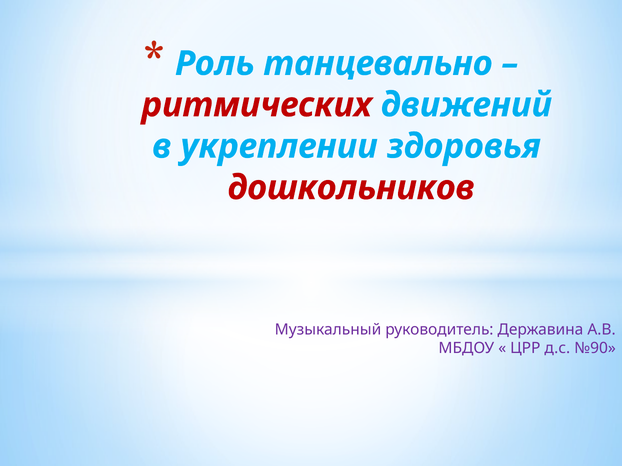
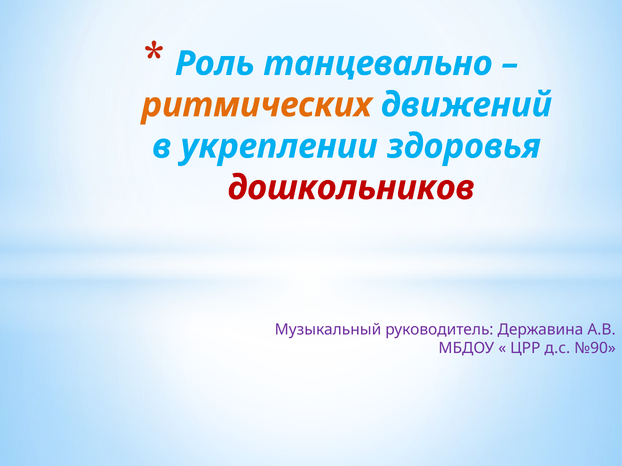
ритмических colour: red -> orange
